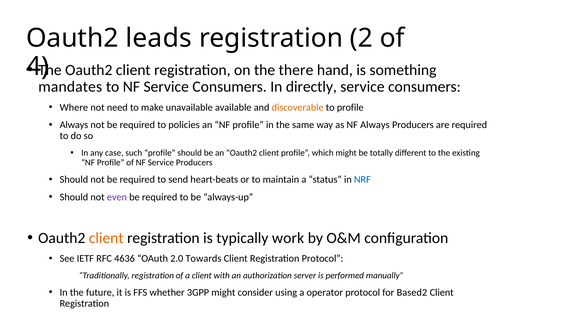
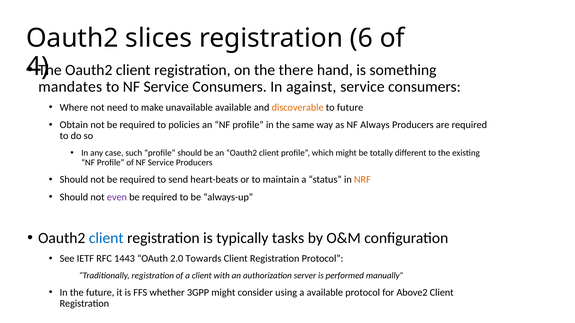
leads: leads -> slices
2: 2 -> 6
directly: directly -> against
to profile: profile -> future
Always at (74, 125): Always -> Obtain
NRF colour: blue -> orange
client at (106, 238) colour: orange -> blue
work: work -> tasks
4636: 4636 -> 1443
a operator: operator -> available
Based2: Based2 -> Above2
